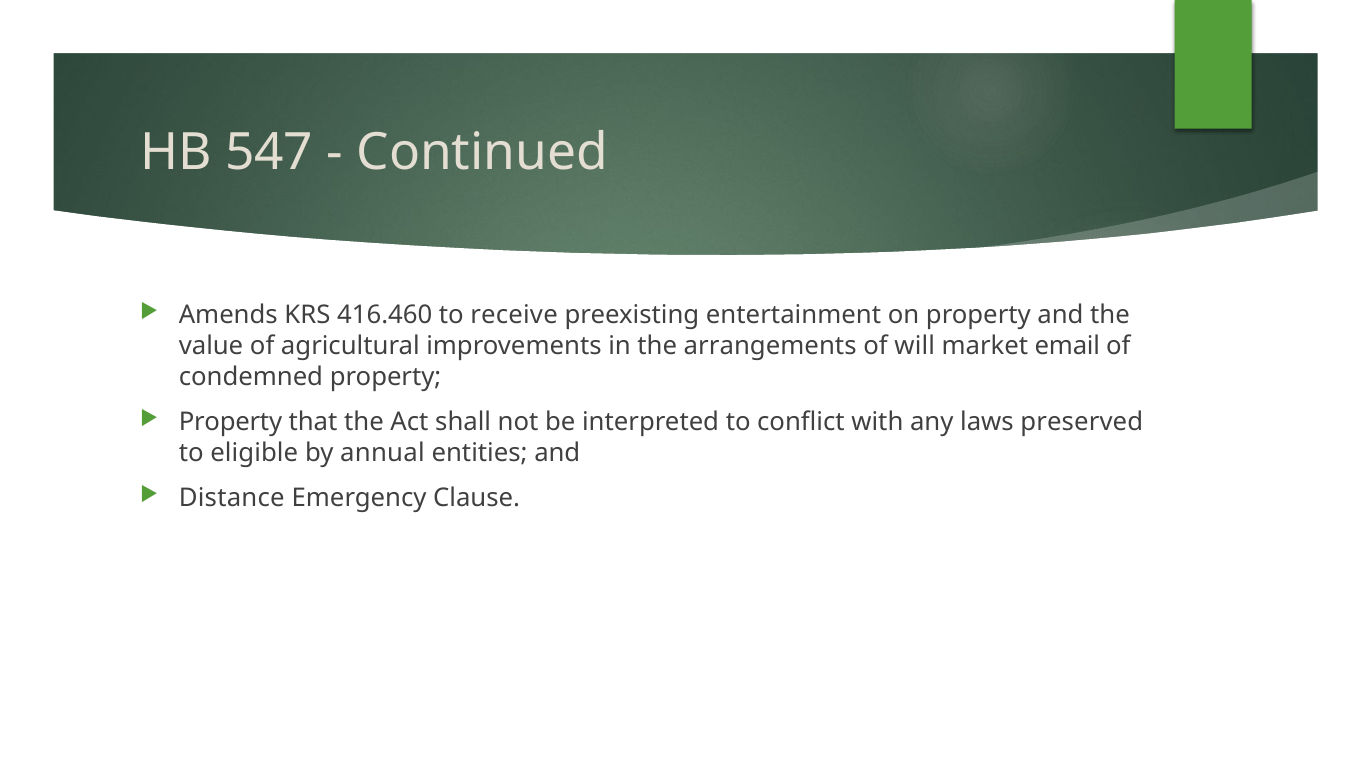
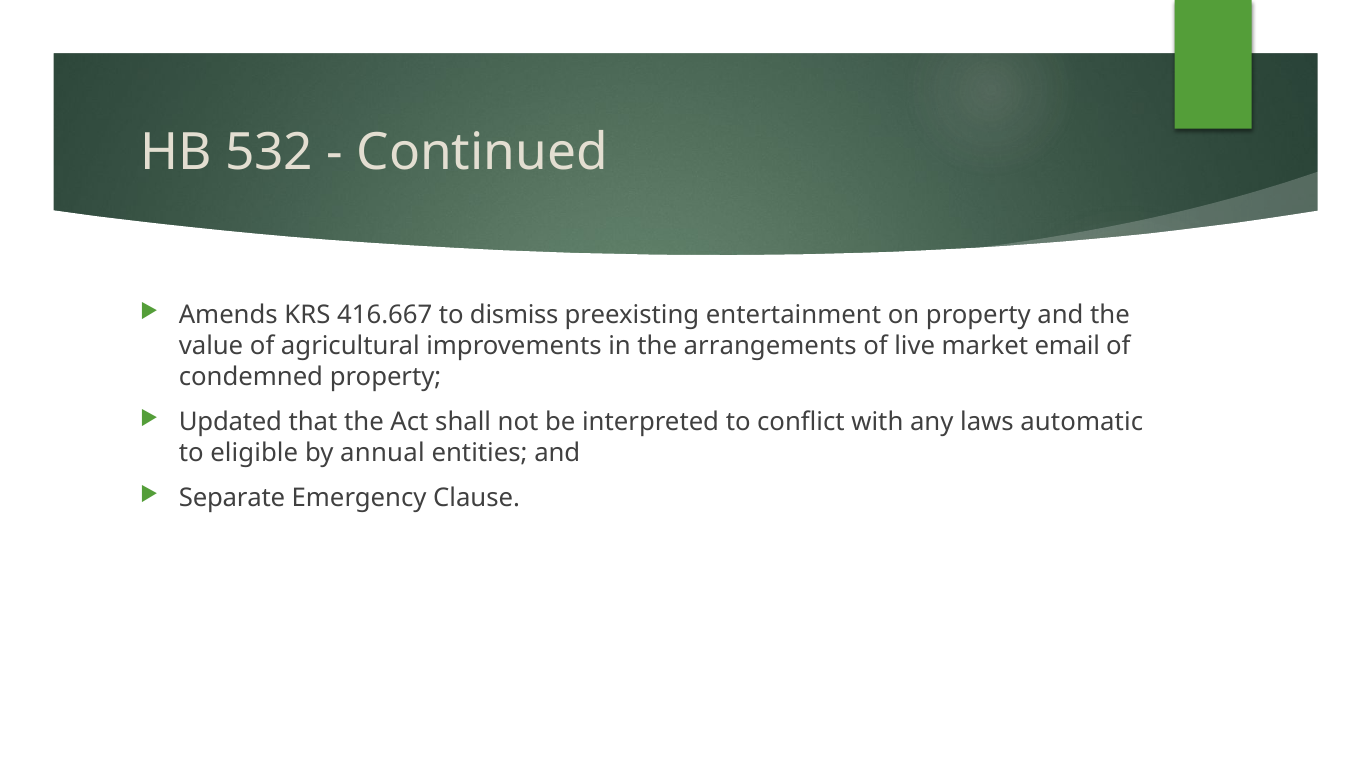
547: 547 -> 532
416.460: 416.460 -> 416.667
receive: receive -> dismiss
will: will -> live
Property at (230, 422): Property -> Updated
preserved: preserved -> automatic
Distance: Distance -> Separate
